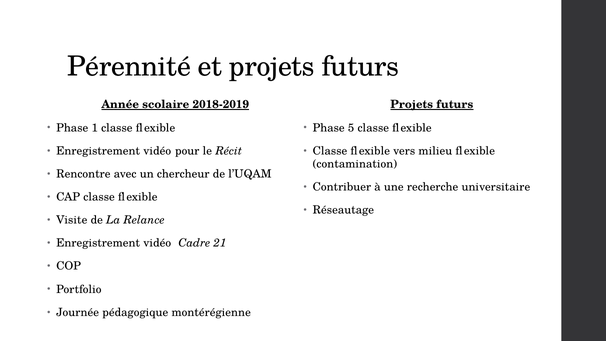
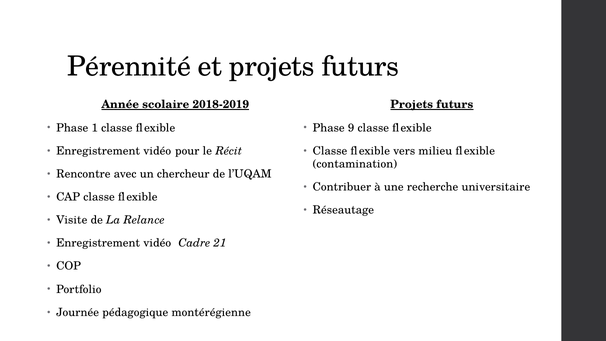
5: 5 -> 9
